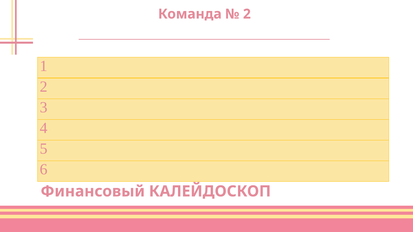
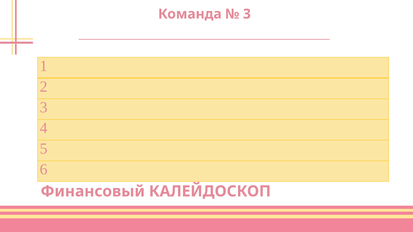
2 at (247, 14): 2 -> 3
